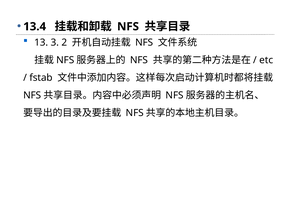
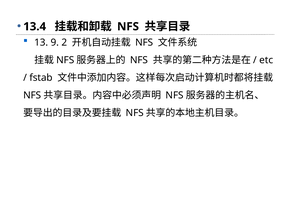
3: 3 -> 9
